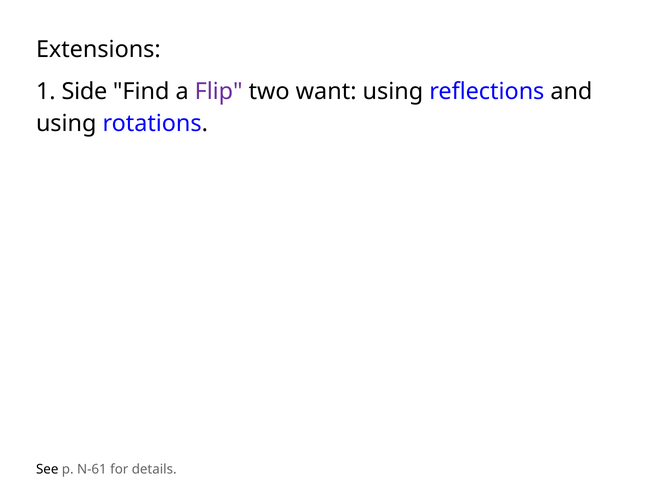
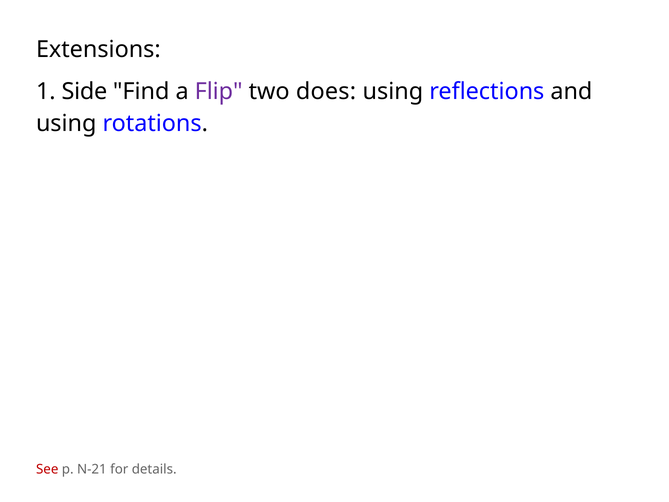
want: want -> does
See colour: black -> red
N-61: N-61 -> N-21
